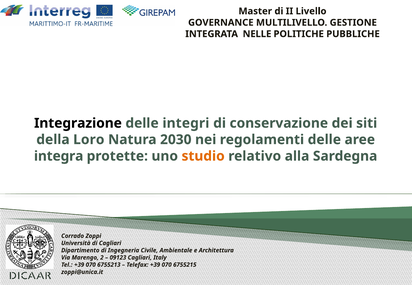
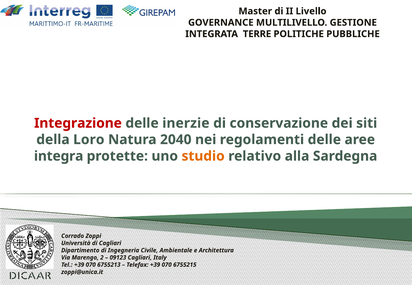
NELLE: NELLE -> TERRE
Integrazione colour: black -> red
integri: integri -> inerzie
2030: 2030 -> 2040
